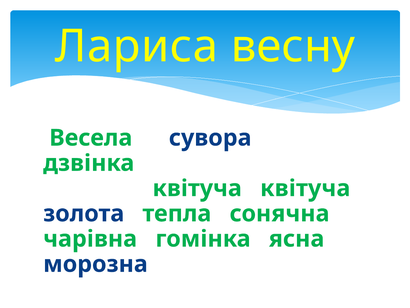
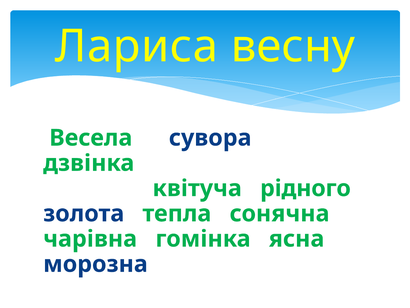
квітуча квітуча: квітуча -> рідного
